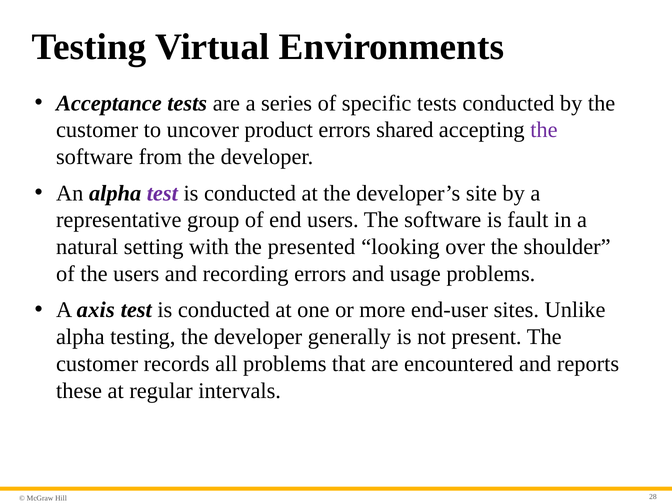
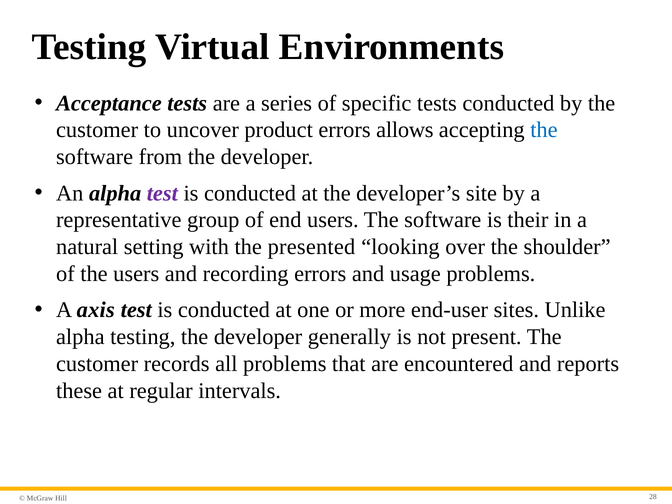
shared: shared -> allows
the at (544, 130) colour: purple -> blue
fault: fault -> their
